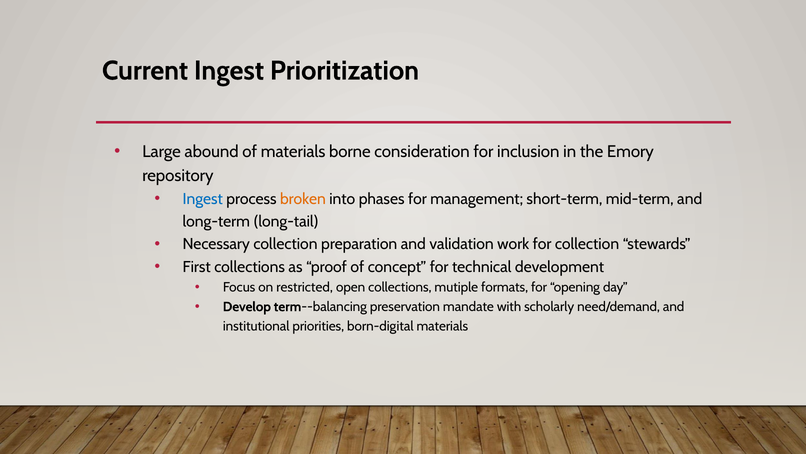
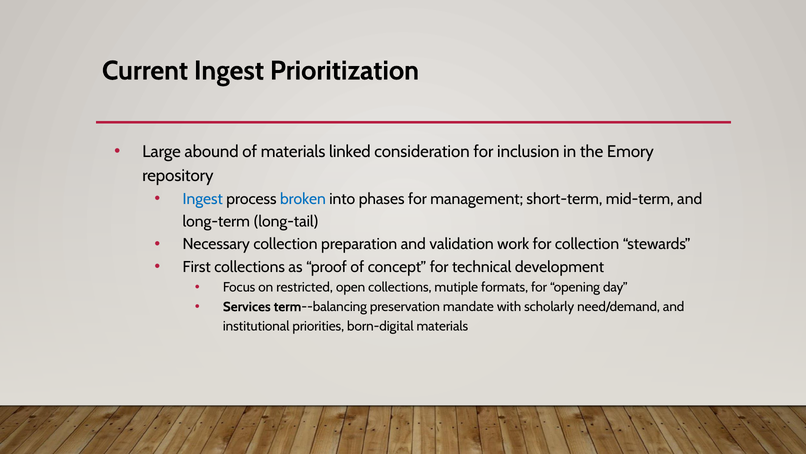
borne: borne -> linked
broken colour: orange -> blue
Develop: Develop -> Services
